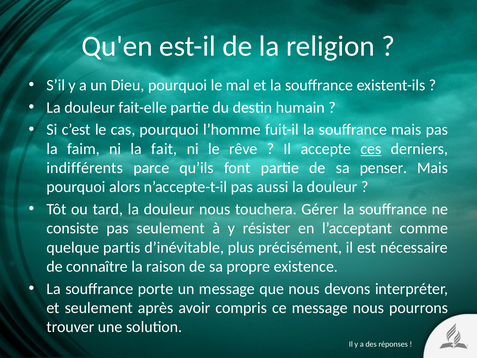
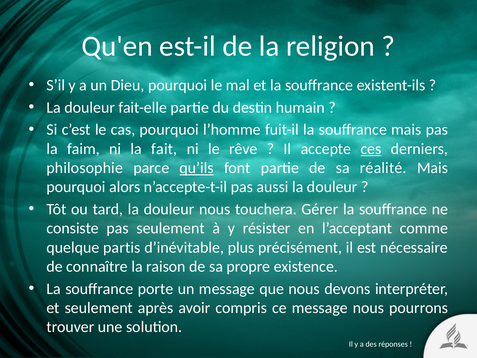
indifférents: indifférents -> philosophie
qu’ils underline: none -> present
penser: penser -> réalité
